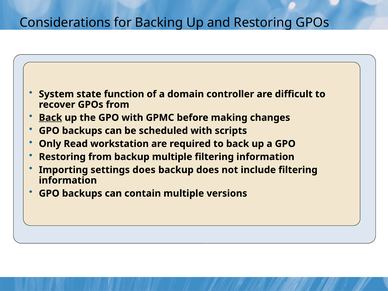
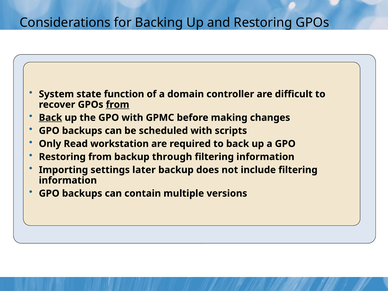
from at (118, 105) underline: none -> present
backup multiple: multiple -> through
settings does: does -> later
